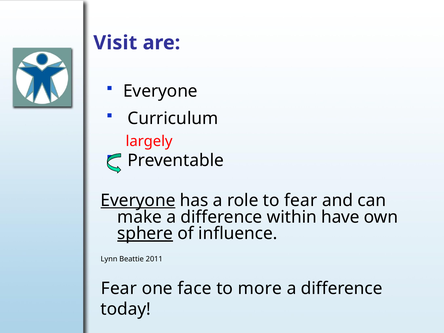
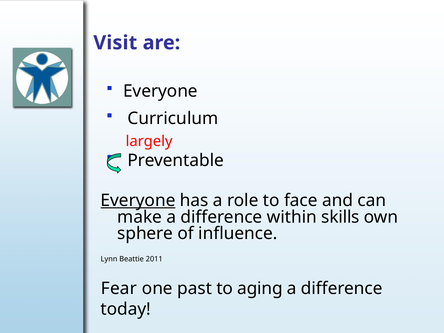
to fear: fear -> face
have: have -> skills
sphere underline: present -> none
face: face -> past
more: more -> aging
